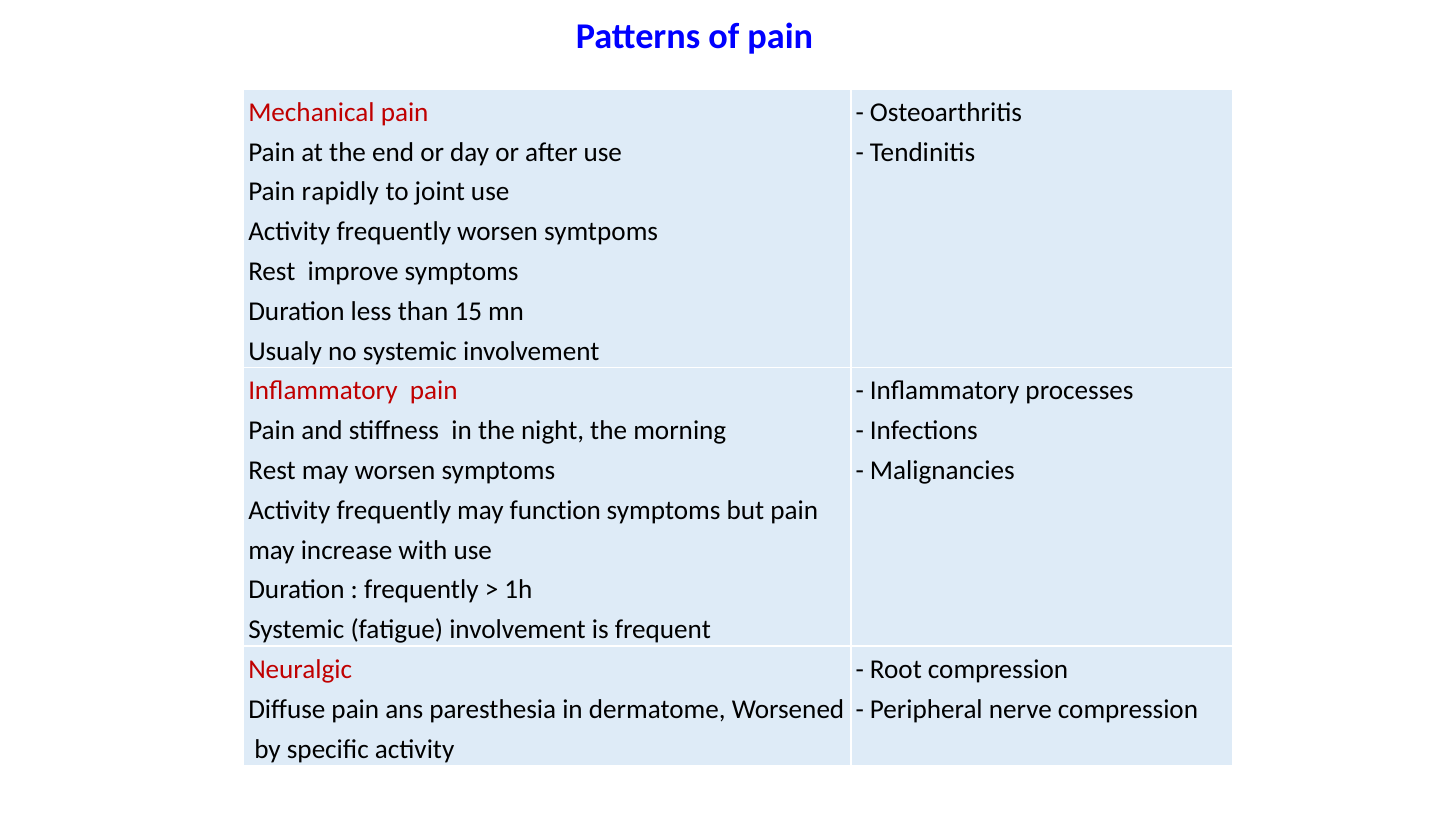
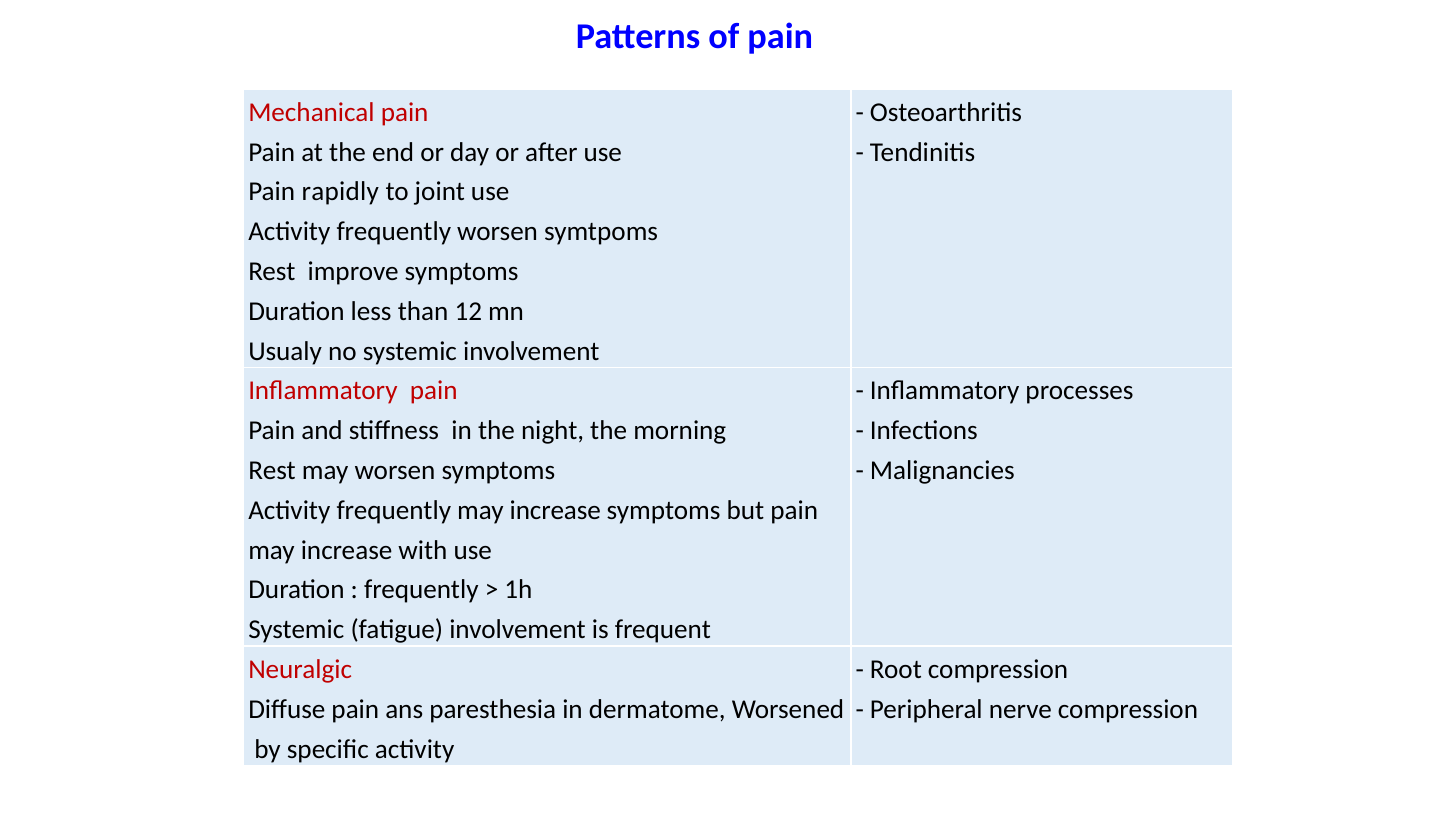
15: 15 -> 12
frequently may function: function -> increase
